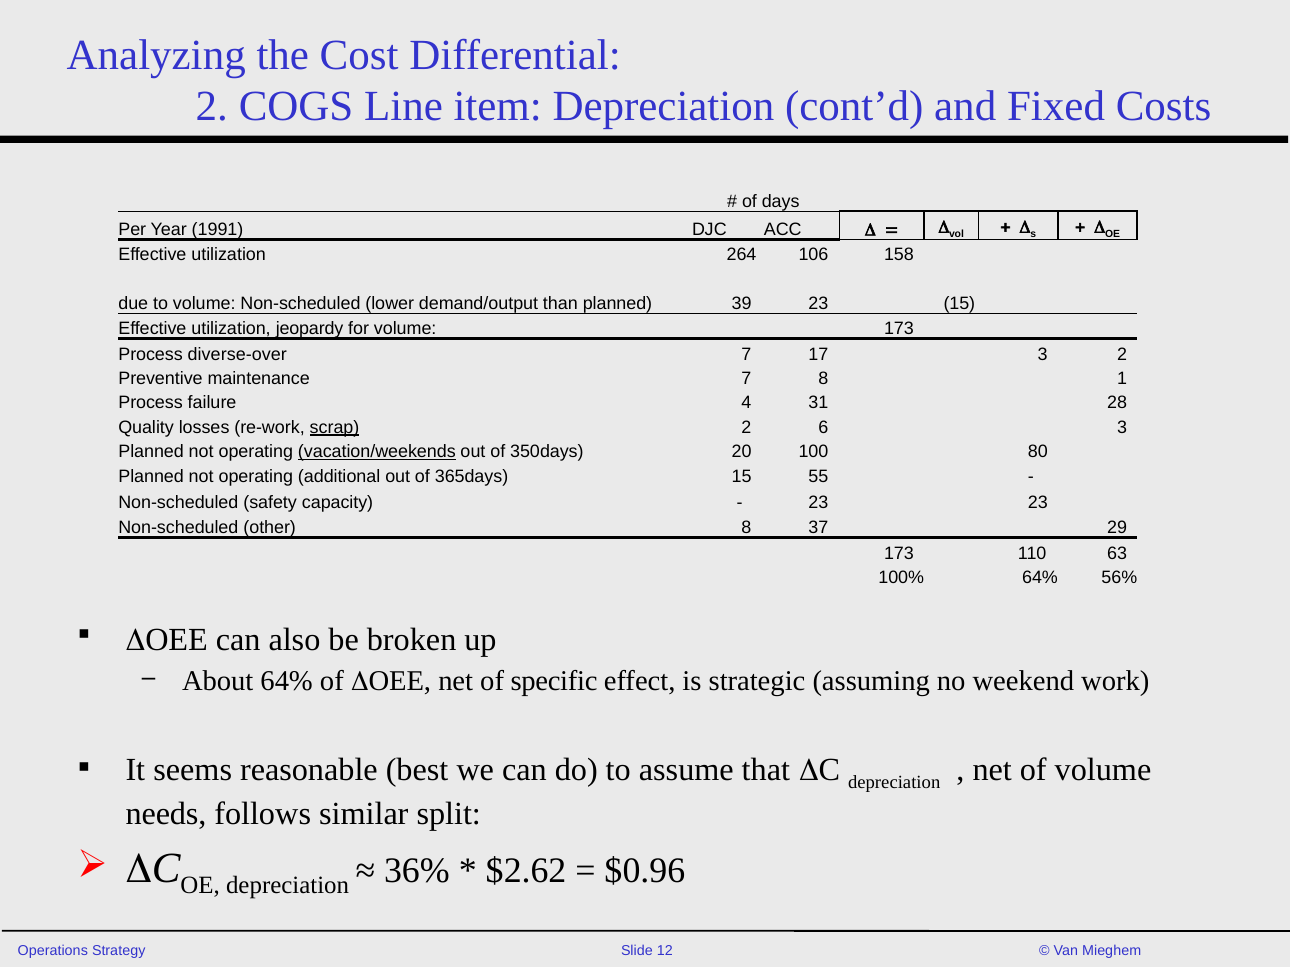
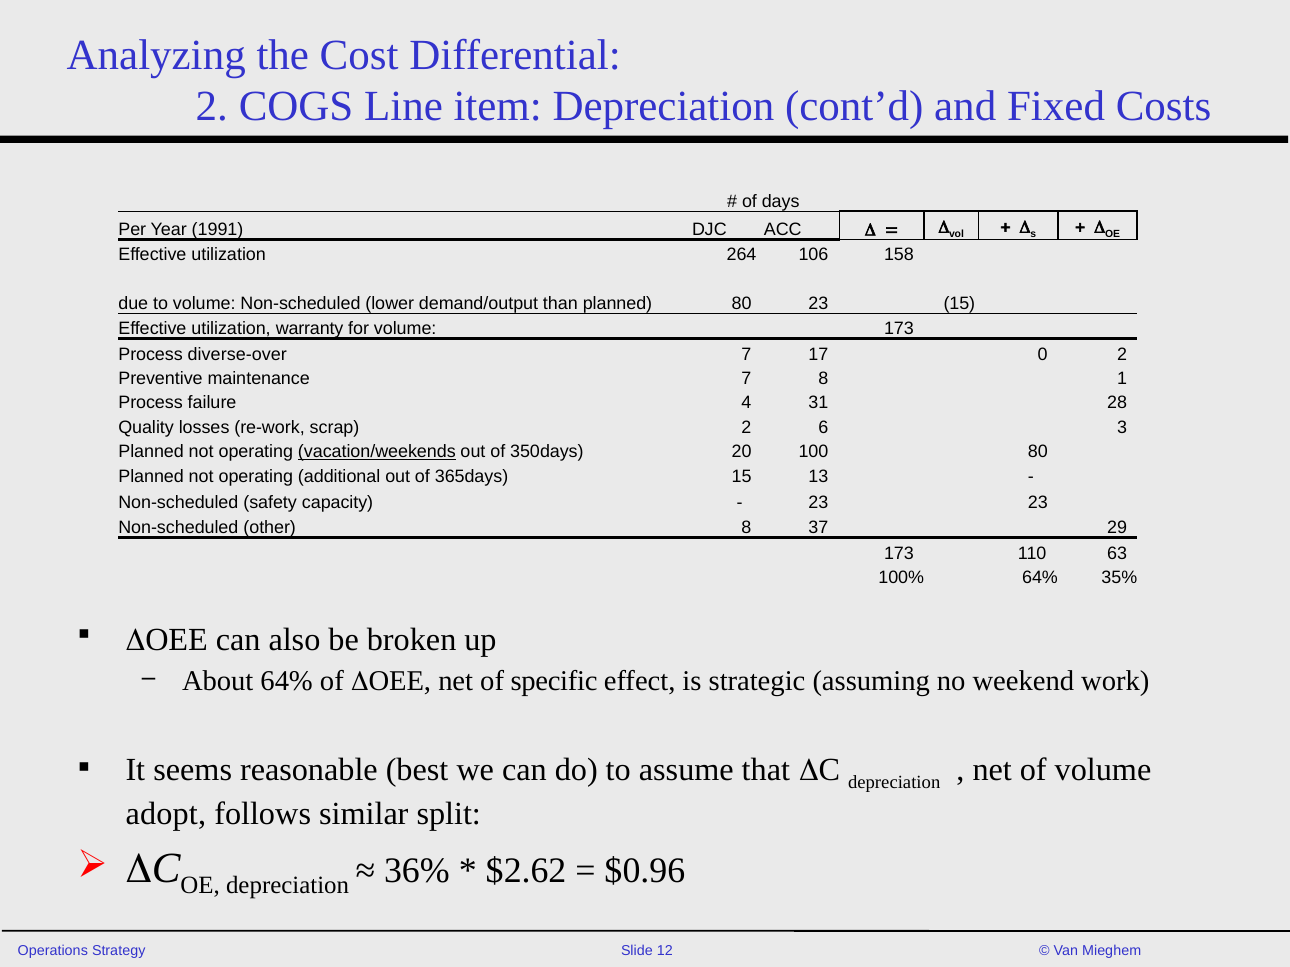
planned 39: 39 -> 80
jeopardy: jeopardy -> warranty
17 3: 3 -> 0
scrap underline: present -> none
55: 55 -> 13
56%: 56% -> 35%
needs: needs -> adopt
